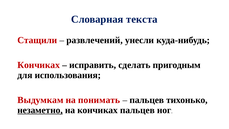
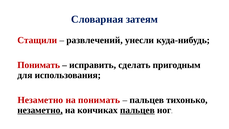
текста: текста -> затеям
Кончиках at (39, 65): Кончиках -> Понимать
Выдумкам at (40, 100): Выдумкам -> Незаметно
пальцев at (137, 110) underline: none -> present
